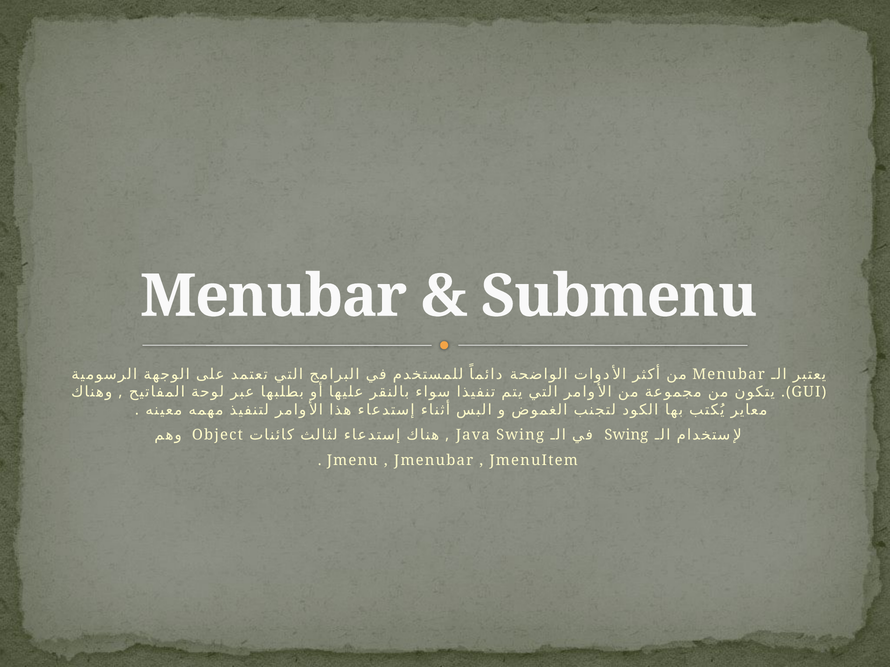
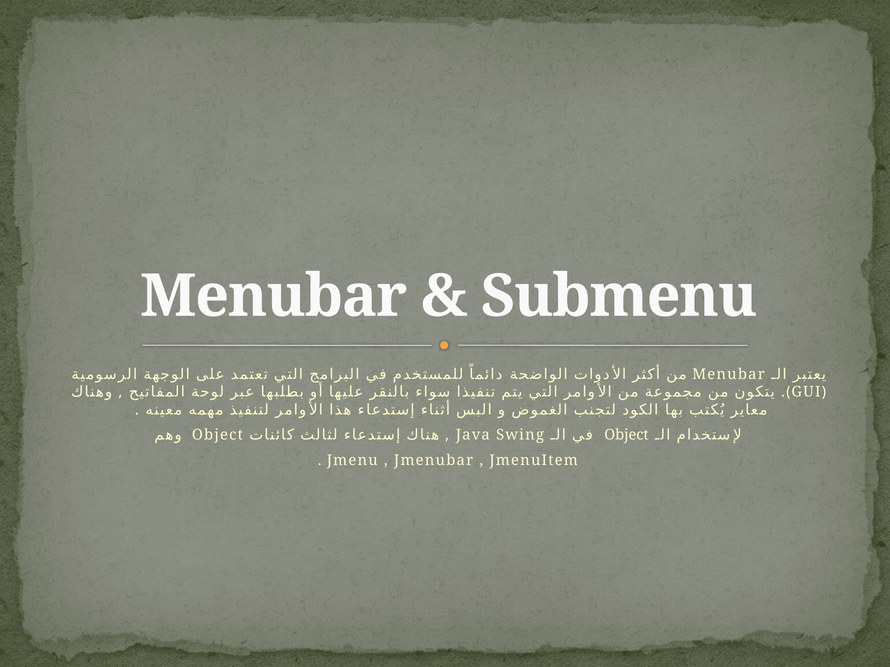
Swing at (626, 435): Swing -> Object
